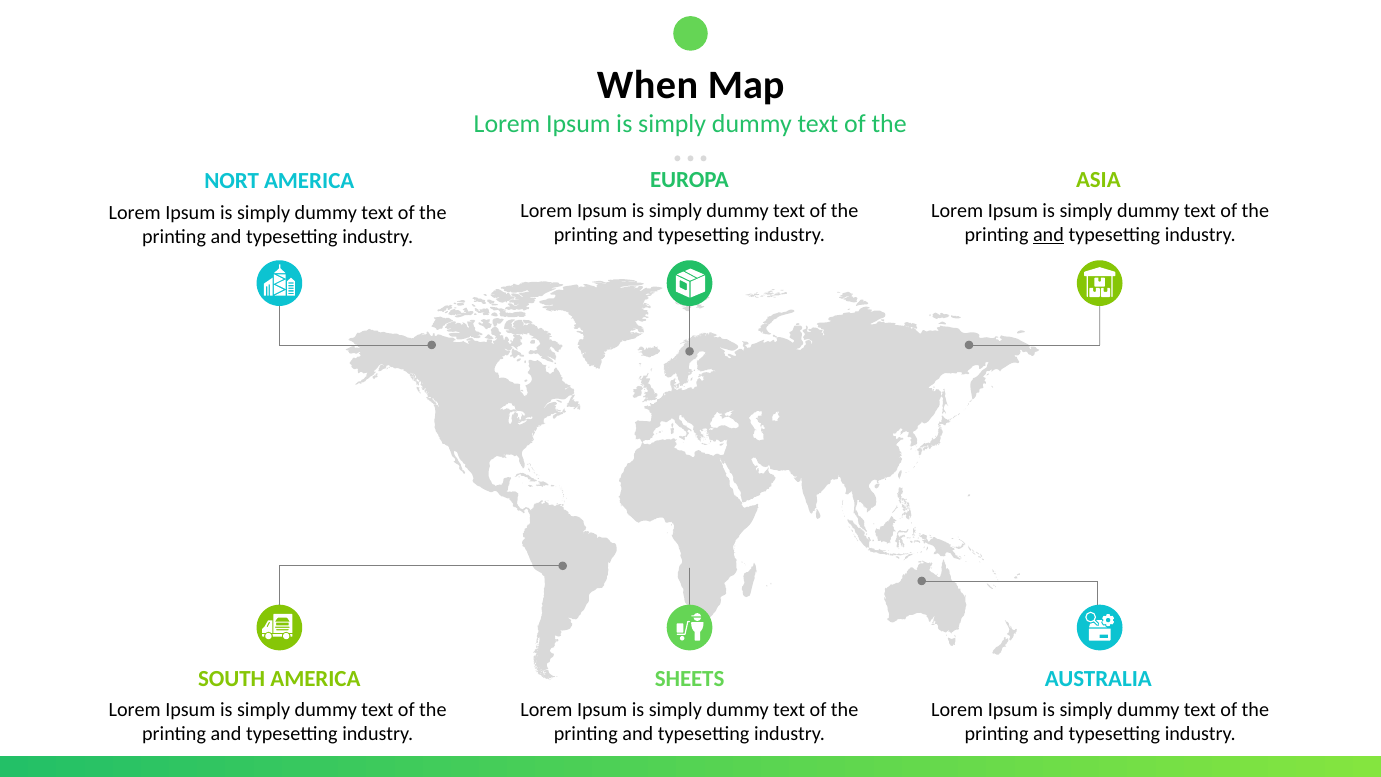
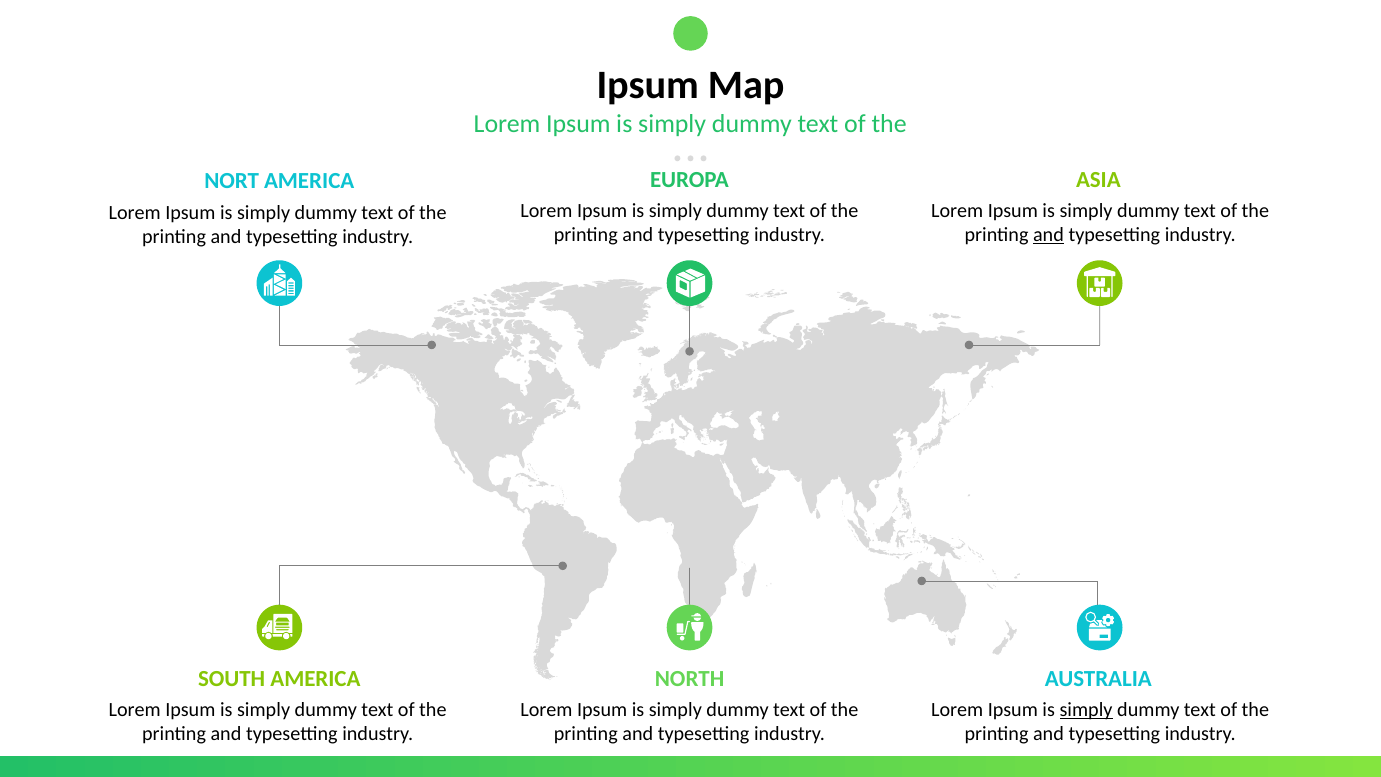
When at (648, 85): When -> Ipsum
SHEETS: SHEETS -> NORTH
simply at (1086, 709) underline: none -> present
